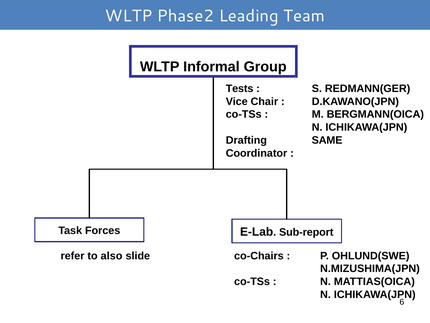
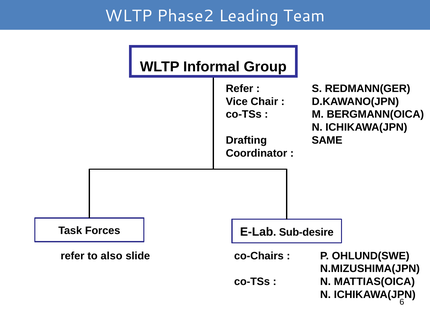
Tests at (240, 88): Tests -> Refer
Sub-report: Sub-report -> Sub-desire
